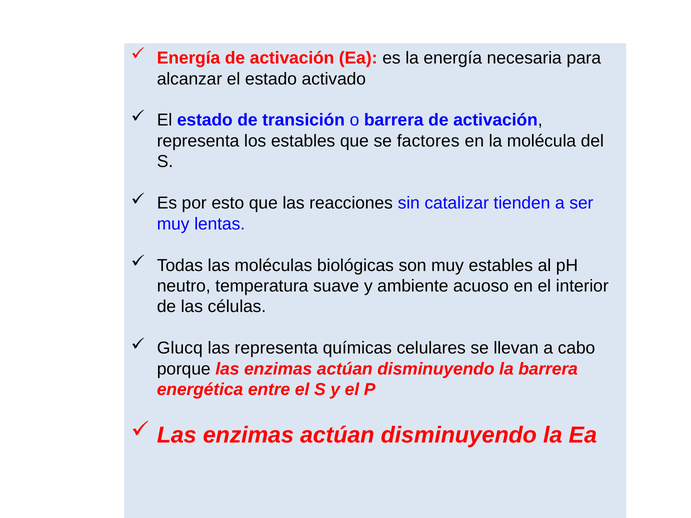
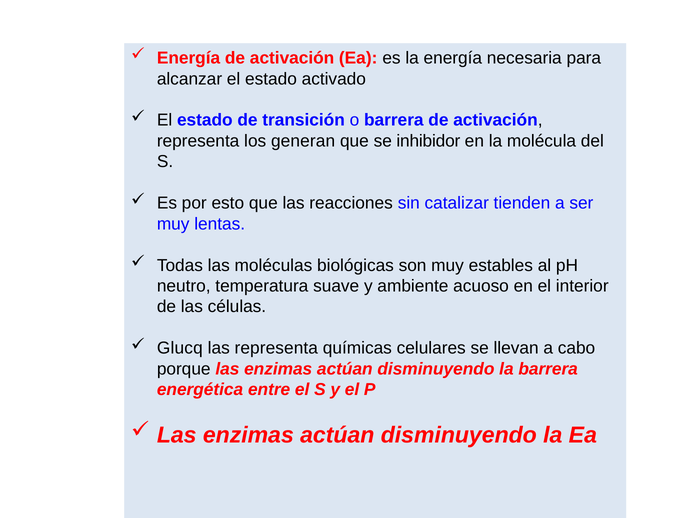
los estables: estables -> generan
factores: factores -> inhibidor
